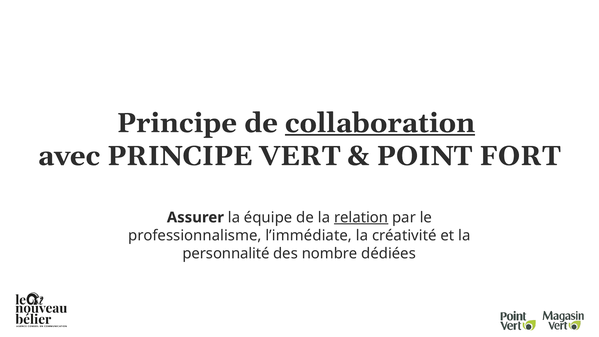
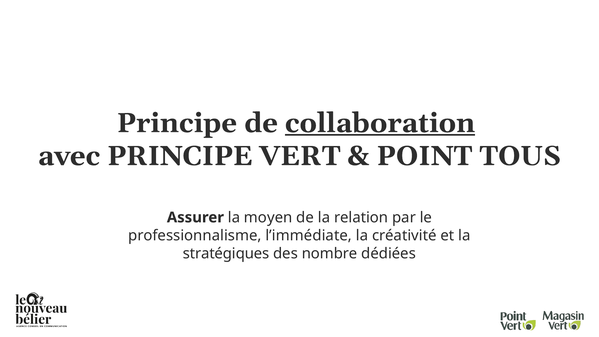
FORT: FORT -> TOUS
équipe: équipe -> moyen
relation underline: present -> none
personnalité: personnalité -> stratégiques
